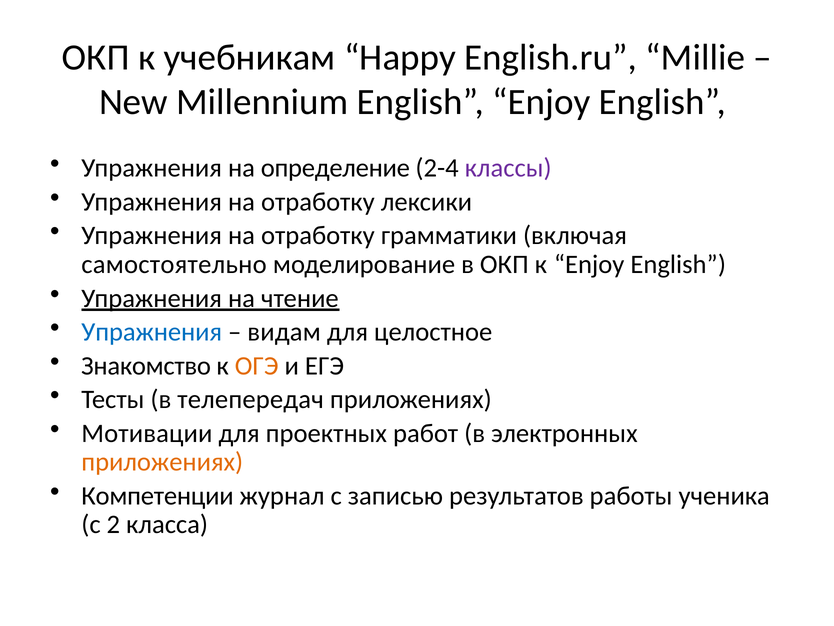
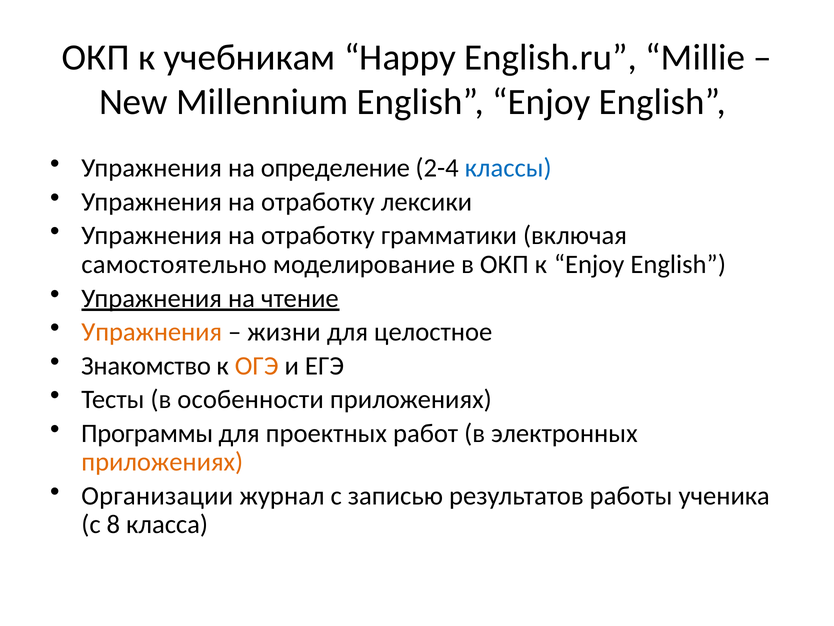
классы colour: purple -> blue
Упражнения at (152, 332) colour: blue -> orange
видам: видам -> жизни
телепередач: телепередач -> особенности
Мотивации: Мотивации -> Программы
Компетенции: Компетенции -> Организации
2: 2 -> 8
